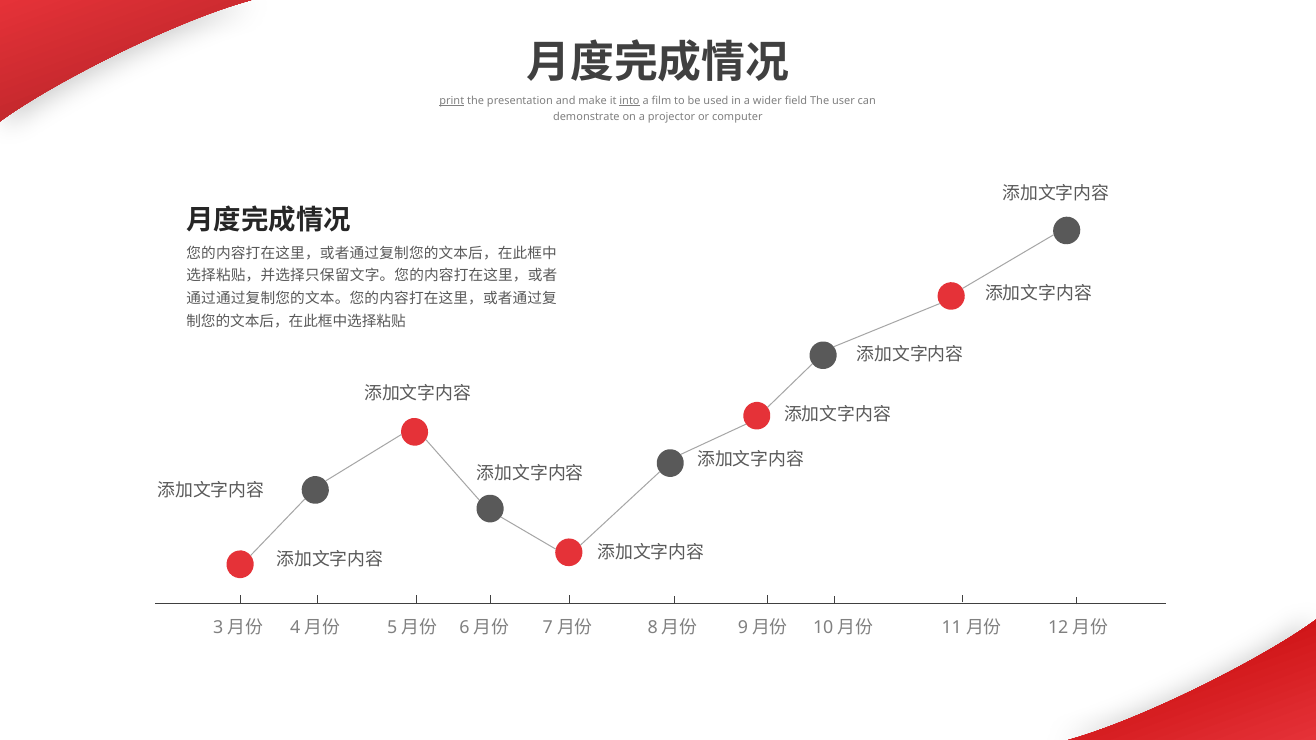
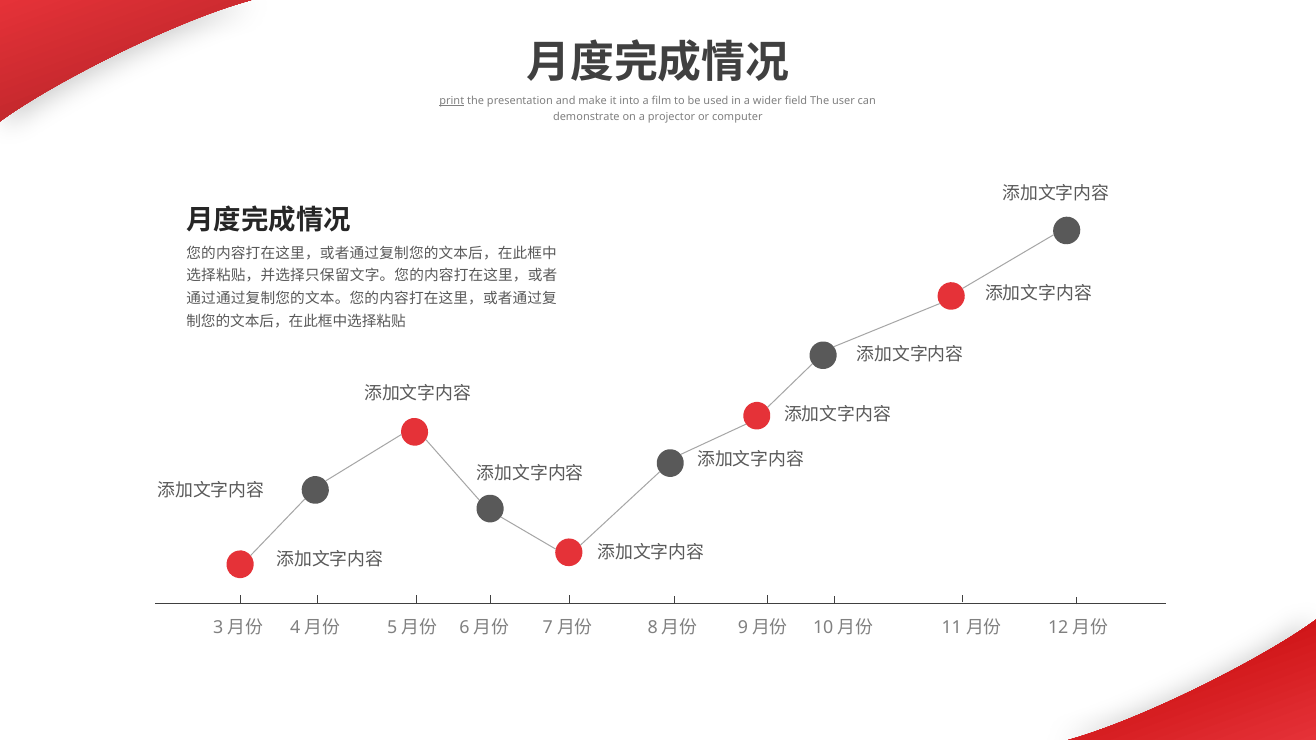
into underline: present -> none
